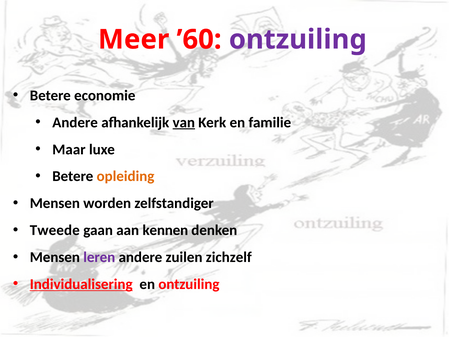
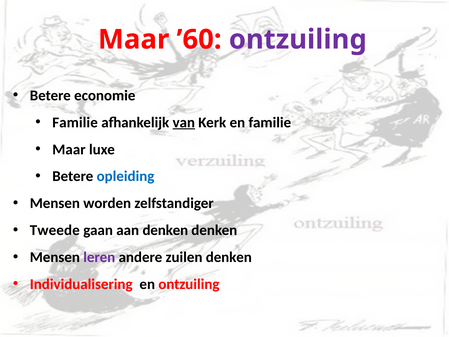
Meer at (134, 39): Meer -> Maar
Andere at (75, 122): Andere -> Familie
opleiding colour: orange -> blue
aan kennen: kennen -> denken
zuilen zichzelf: zichzelf -> denken
Individualisering underline: present -> none
